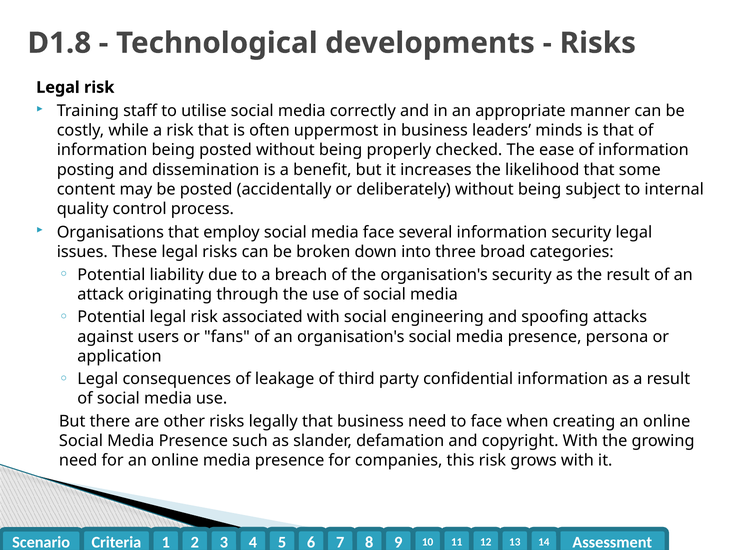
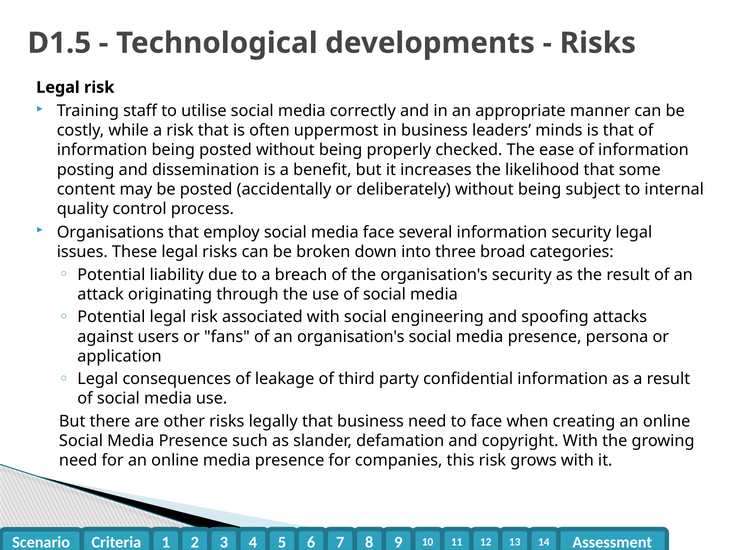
D1.8: D1.8 -> D1.5
